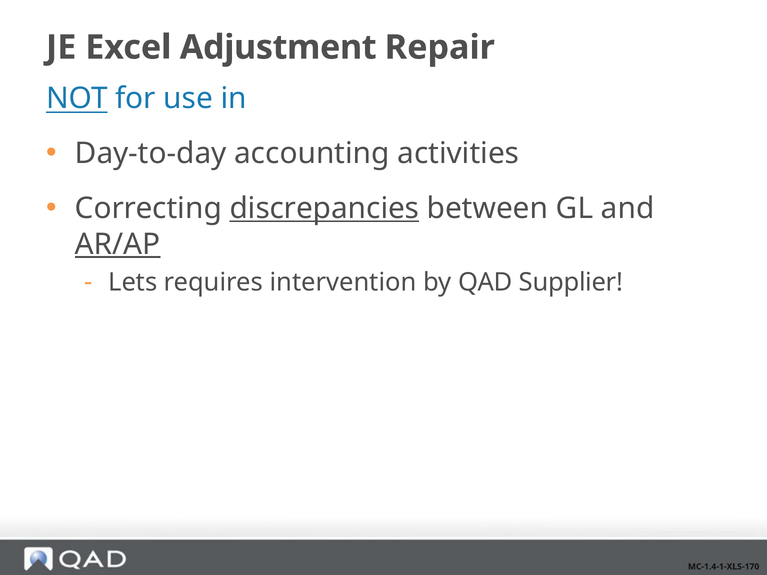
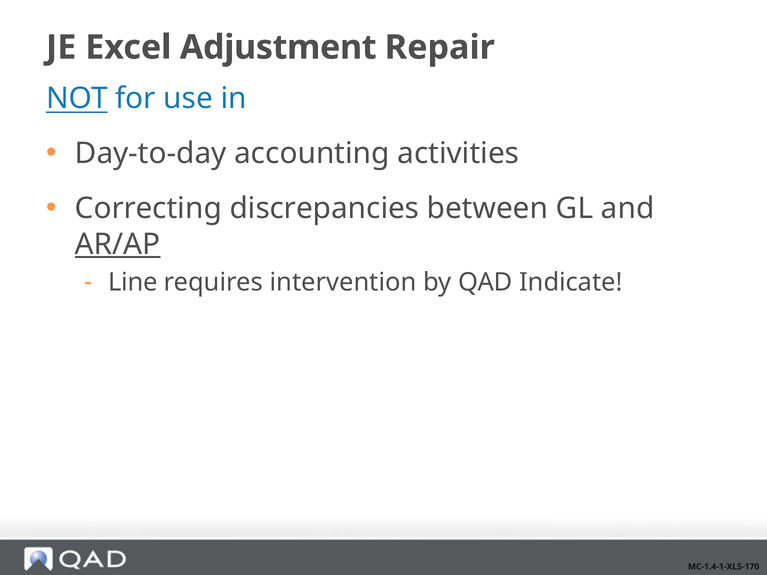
discrepancies underline: present -> none
Lets: Lets -> Line
Supplier: Supplier -> Indicate
